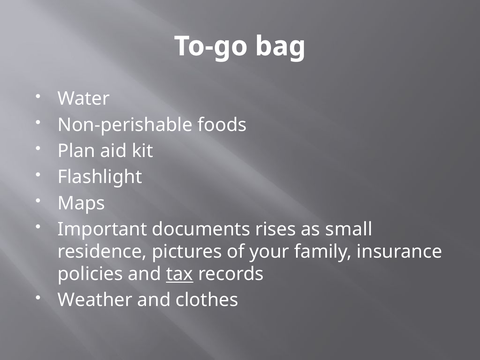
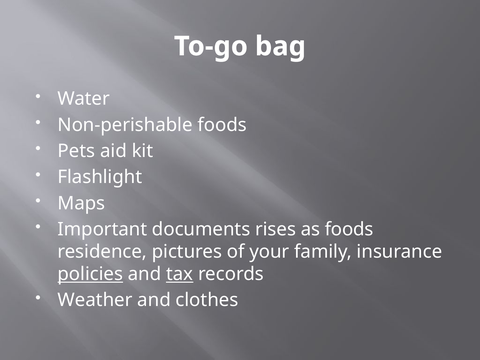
Plan: Plan -> Pets
as small: small -> foods
policies underline: none -> present
